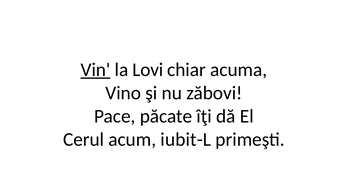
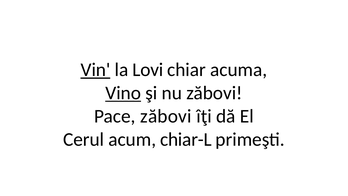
Vino underline: none -> present
Pace păcate: păcate -> zăbovi
iubit-L: iubit-L -> chiar-L
